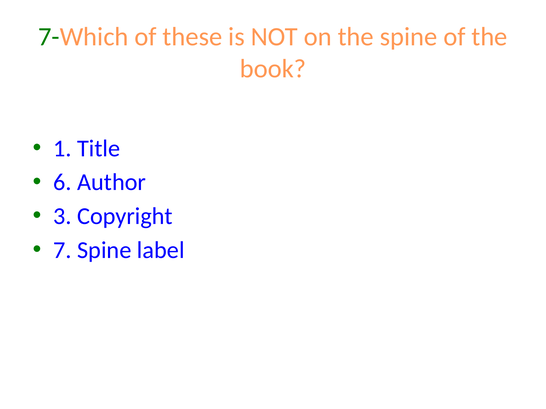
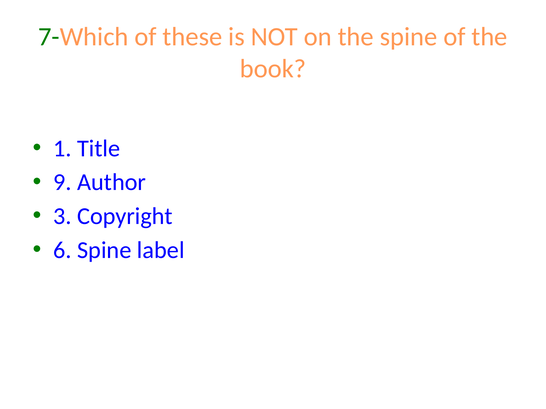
6: 6 -> 9
7: 7 -> 6
